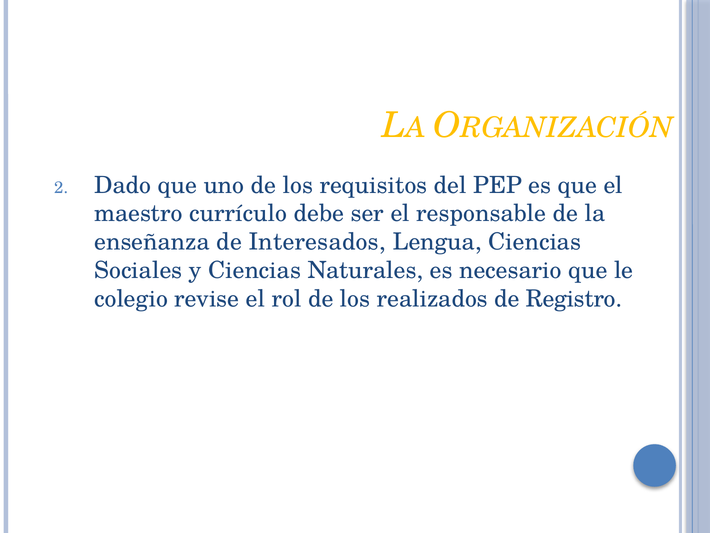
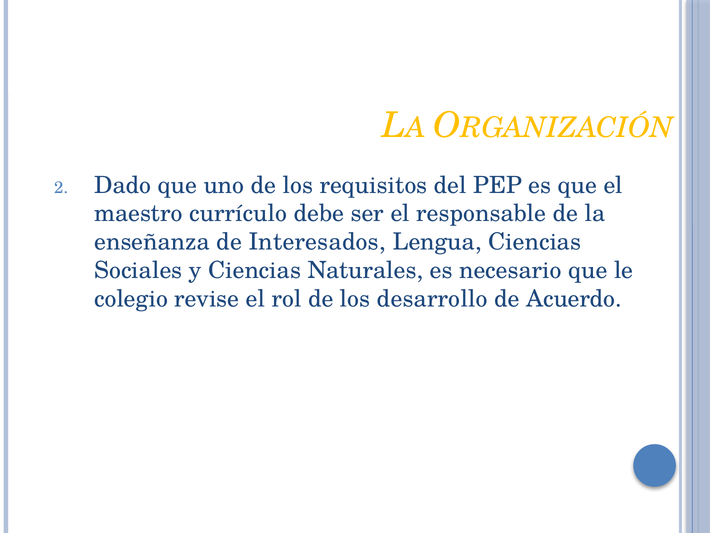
realizados: realizados -> desarrollo
Registro: Registro -> Acuerdo
